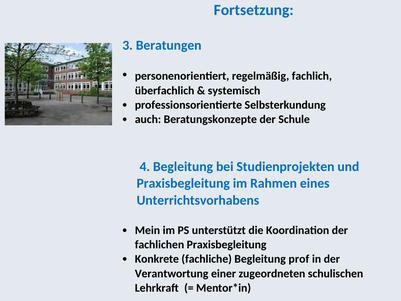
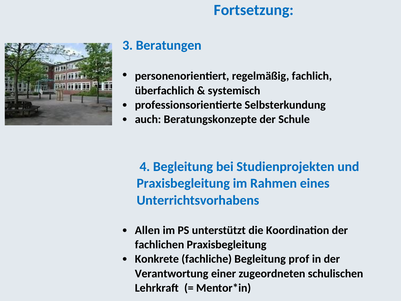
Mein: Mein -> Allen
